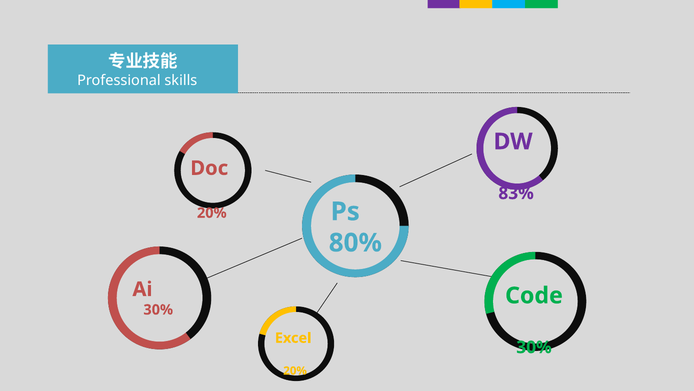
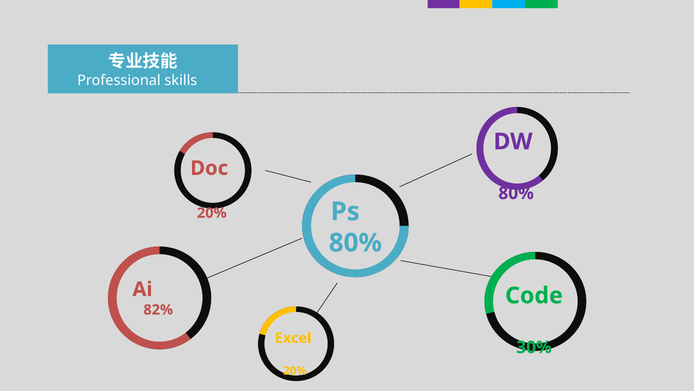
83% at (516, 193): 83% -> 80%
30% at (158, 309): 30% -> 82%
